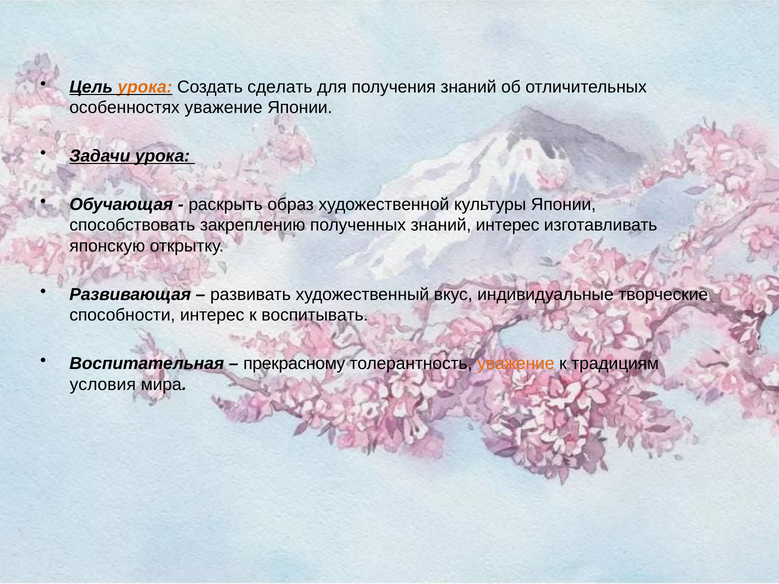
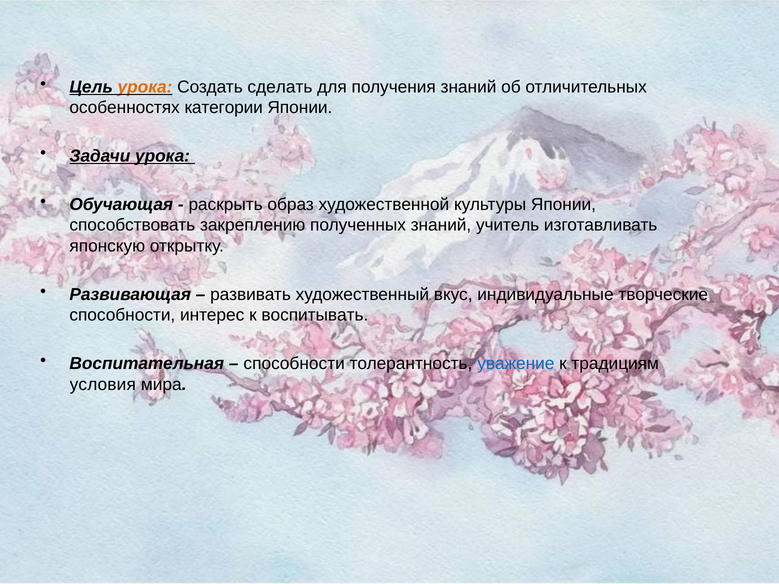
особенностях уважение: уважение -> категории
знаний интерес: интерес -> учитель
прекрасному at (294, 364): прекрасному -> способности
уважение at (516, 364) colour: orange -> blue
